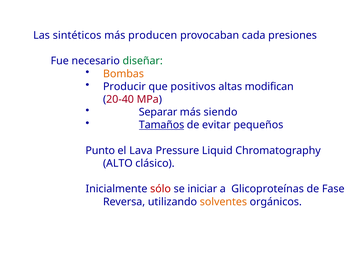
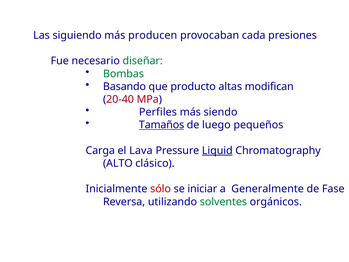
sintéticos: sintéticos -> siguiendo
Bombas colour: orange -> green
Producir: Producir -> Basando
positivos: positivos -> producto
Separar: Separar -> Perfiles
evitar: evitar -> luego
Punto: Punto -> Carga
Liquid underline: none -> present
Glicoproteínas: Glicoproteínas -> Generalmente
solventes colour: orange -> green
